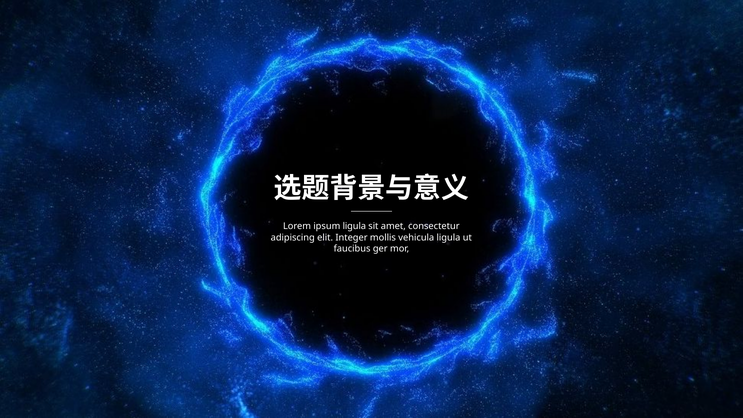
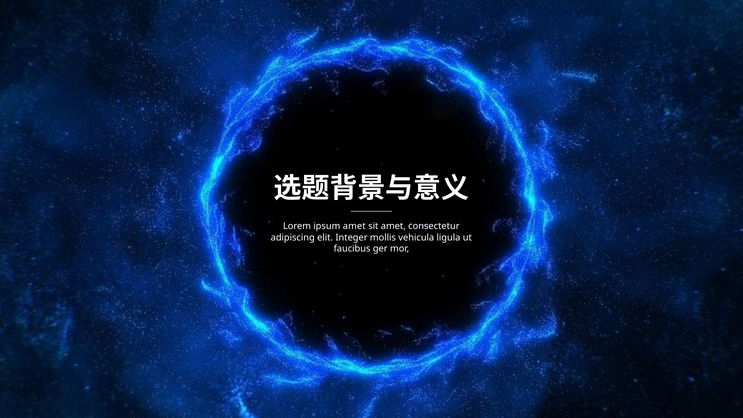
ipsum ligula: ligula -> amet
